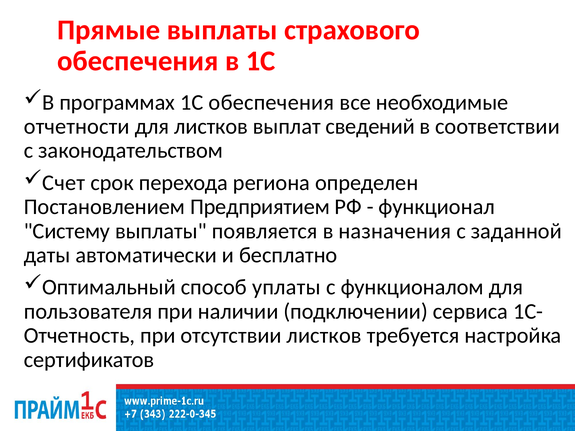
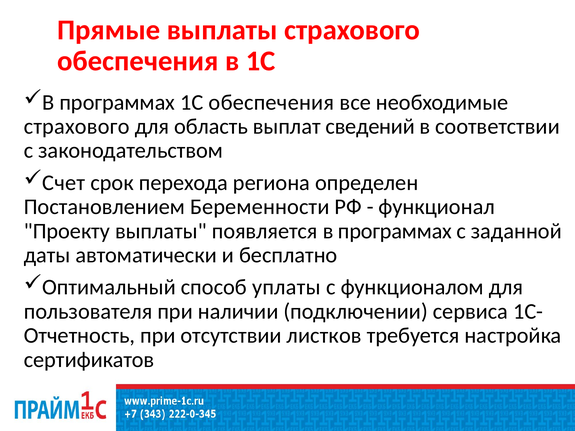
отчетности at (77, 127): отчетности -> страхового
для листков: листков -> область
Предприятием: Предприятием -> Беременности
Систему: Систему -> Проекту
появляется в назначения: назначения -> программах
